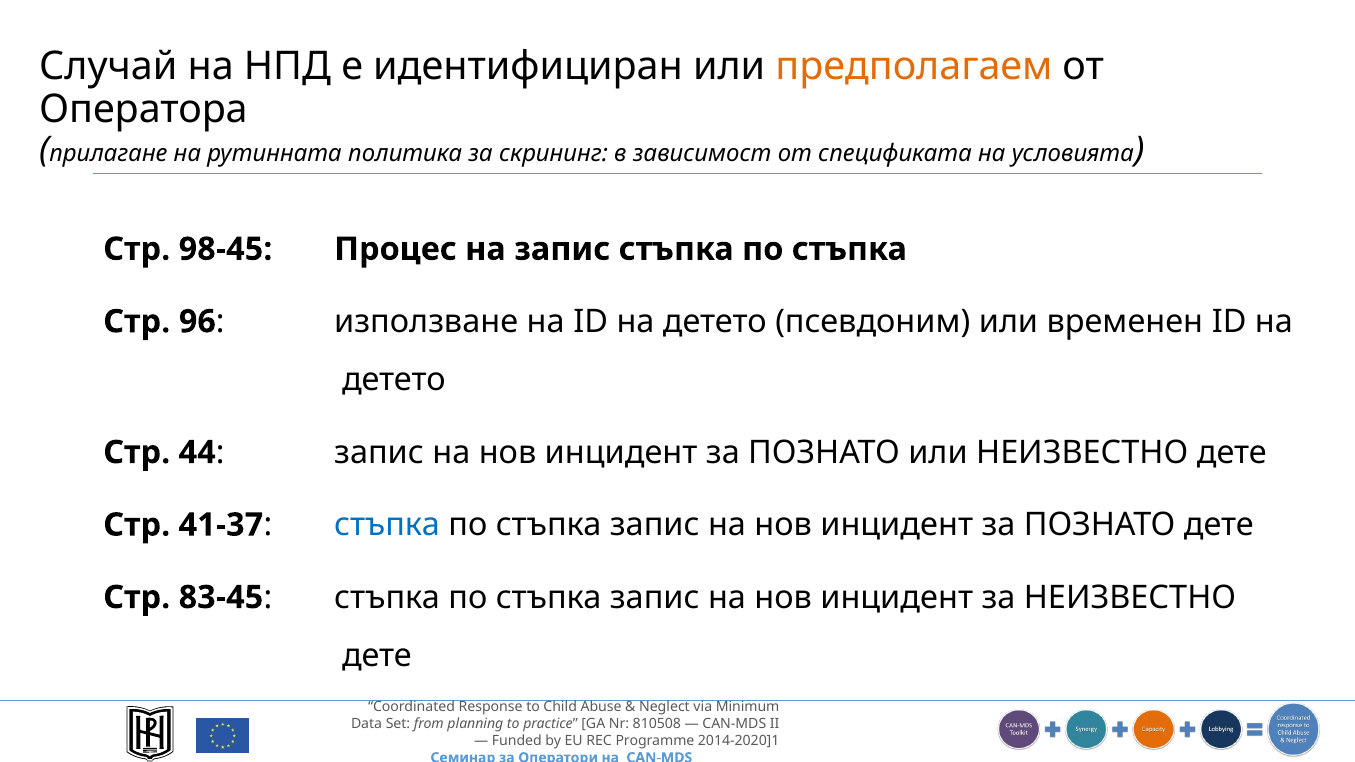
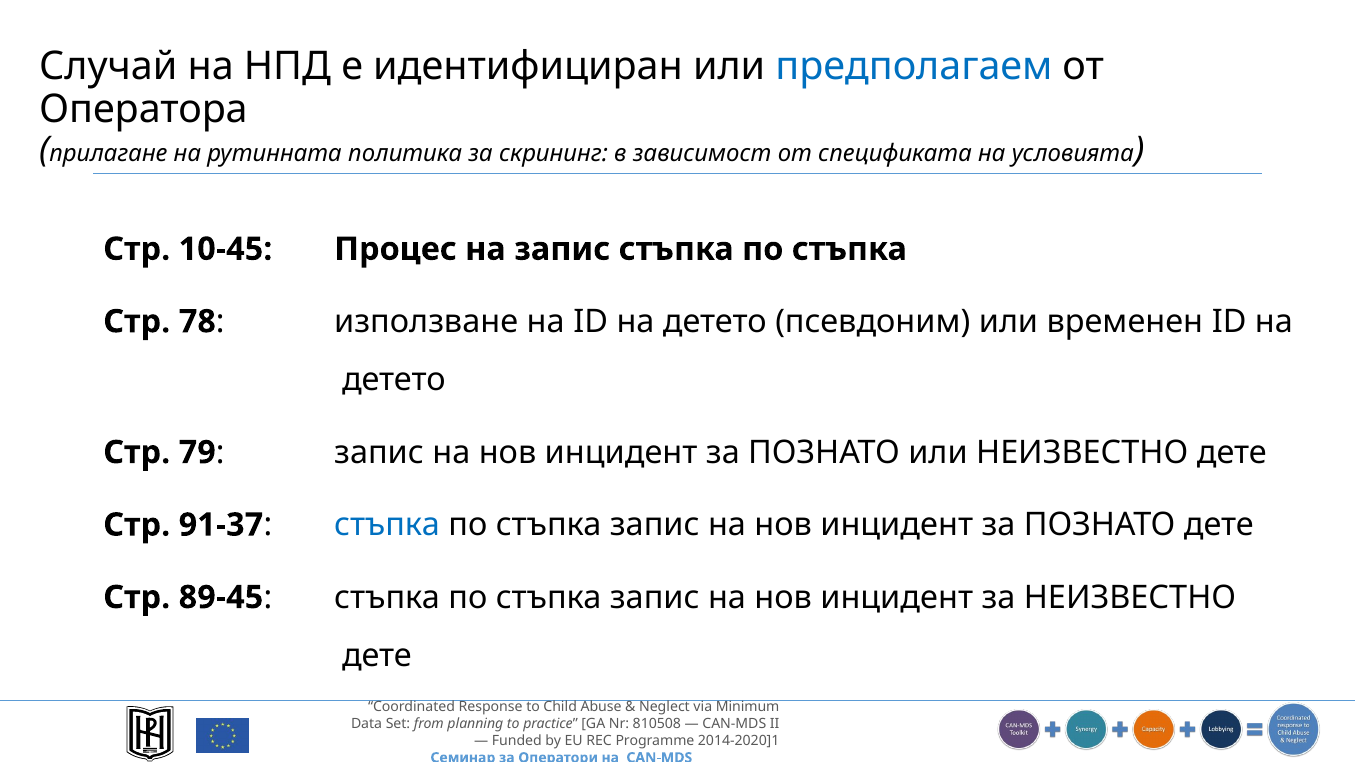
предполагаем colour: orange -> blue
98-45: 98-45 -> 10-45
96: 96 -> 78
44: 44 -> 79
41-37: 41-37 -> 91-37
83-45: 83-45 -> 89-45
